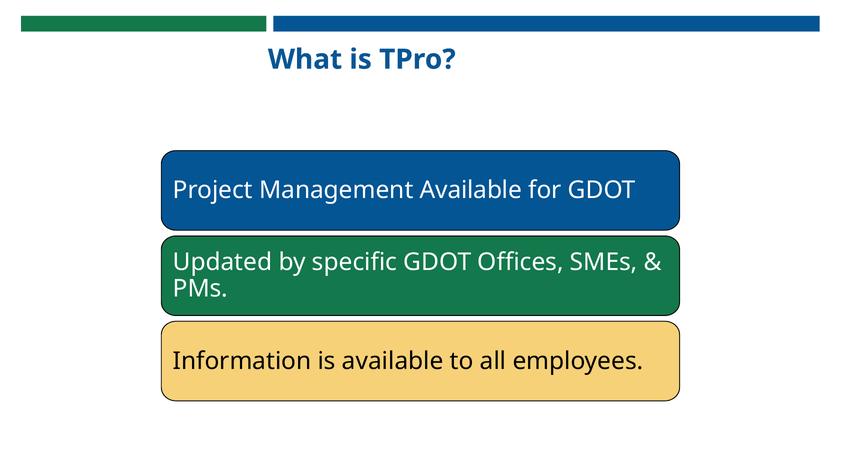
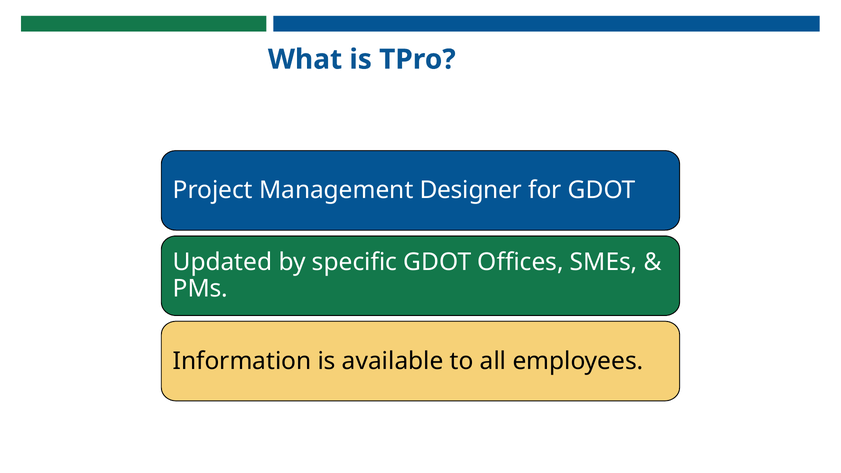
Management Available: Available -> Designer
